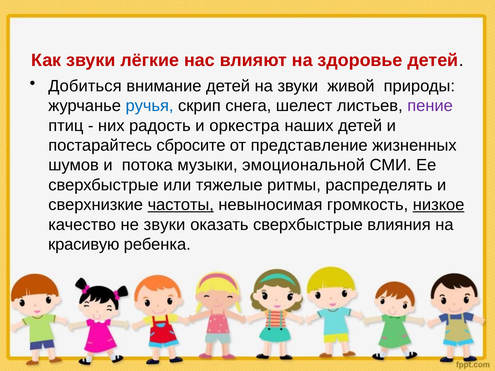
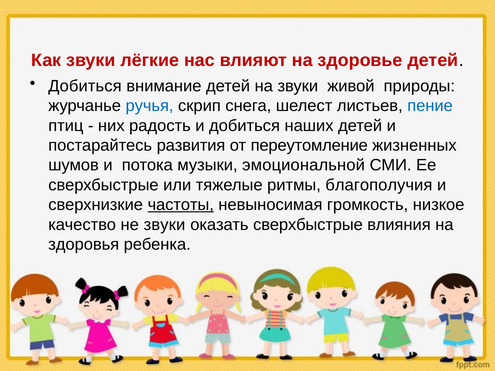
пение colour: purple -> blue
и оркестра: оркестра -> добиться
сбросите: сбросите -> развития
представление: представление -> переутомление
распределять: распределять -> благополучия
низкое underline: present -> none
красивую: красивую -> здоровья
